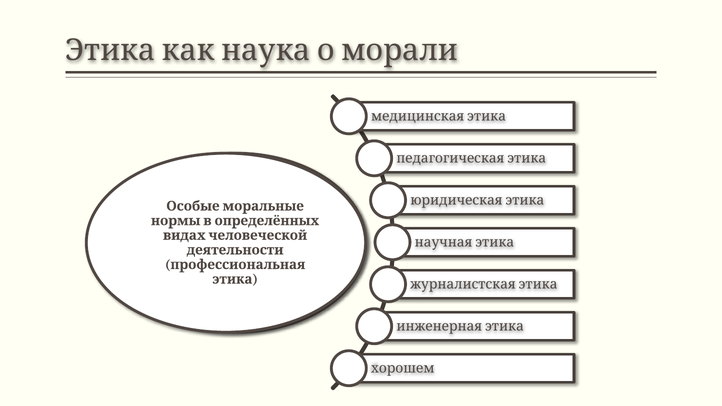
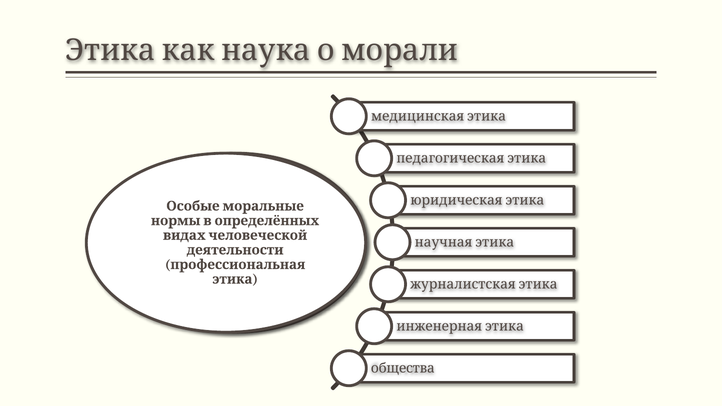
хорошем: хорошем -> общества
